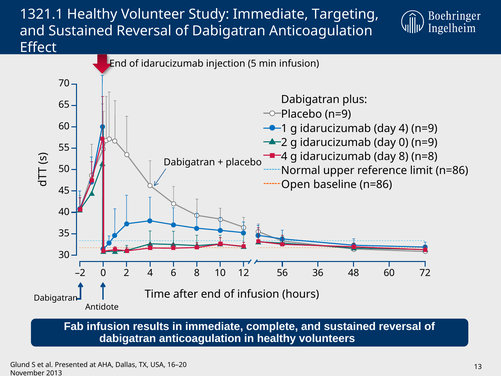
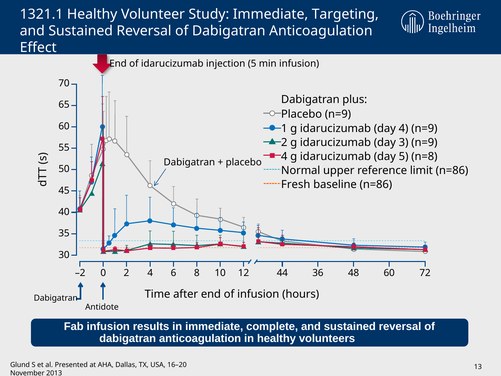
day 0: 0 -> 3
day 8: 8 -> 5
Open: Open -> Fresh
56: 56 -> 44
